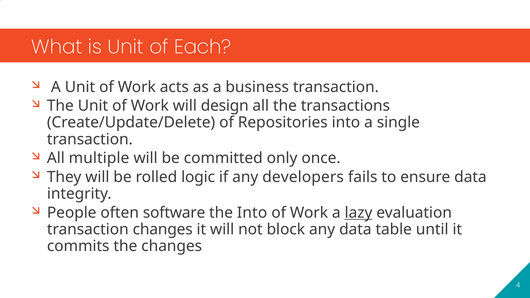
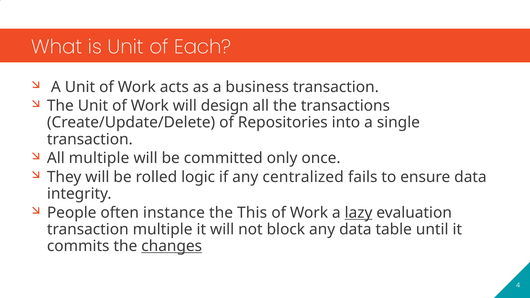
developers: developers -> centralized
software: software -> instance
the Into: Into -> This
transaction changes: changes -> multiple
changes at (172, 246) underline: none -> present
